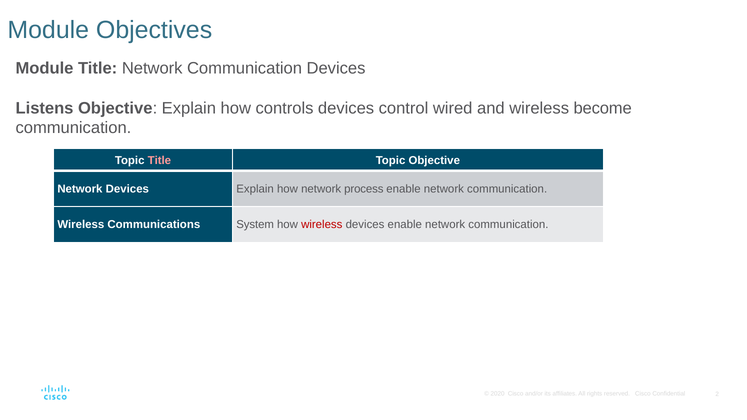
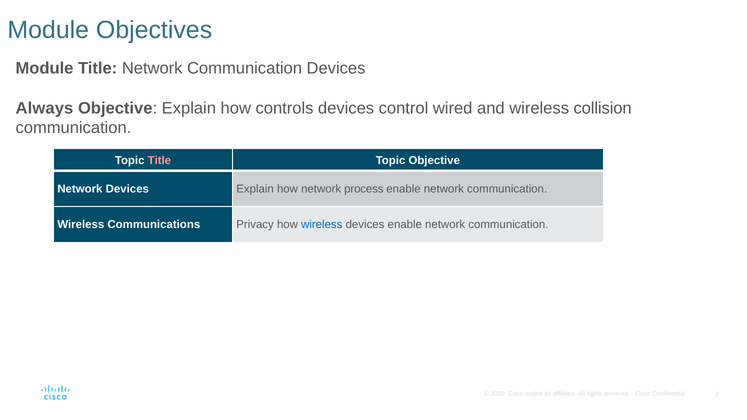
Listens: Listens -> Always
become: become -> collision
System: System -> Privacy
wireless at (322, 225) colour: red -> blue
